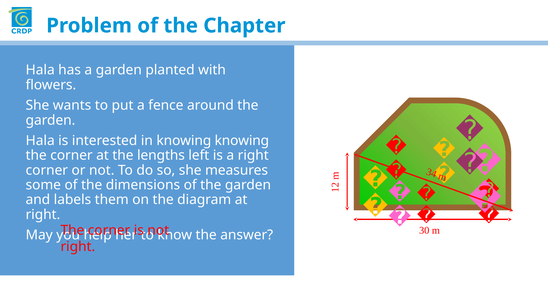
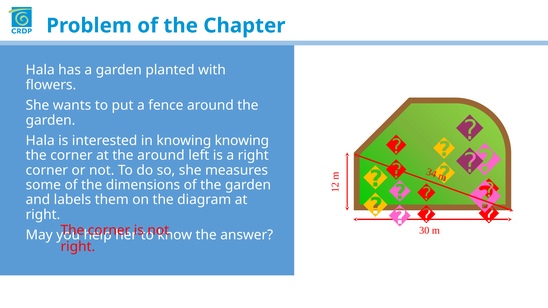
the lengths: lengths -> around
